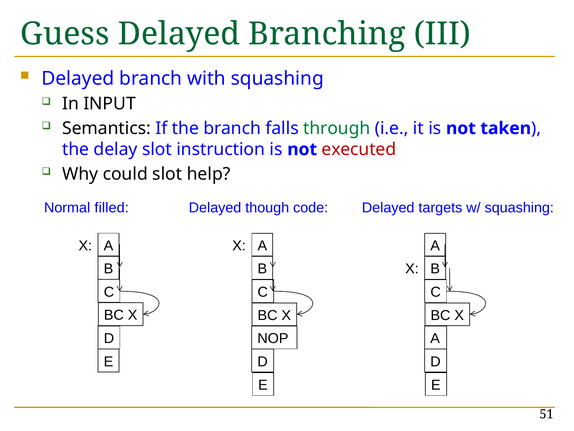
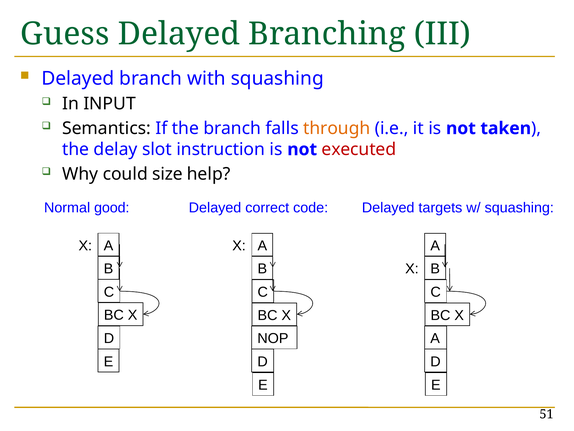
through colour: green -> orange
could slot: slot -> size
filled: filled -> good
though: though -> correct
